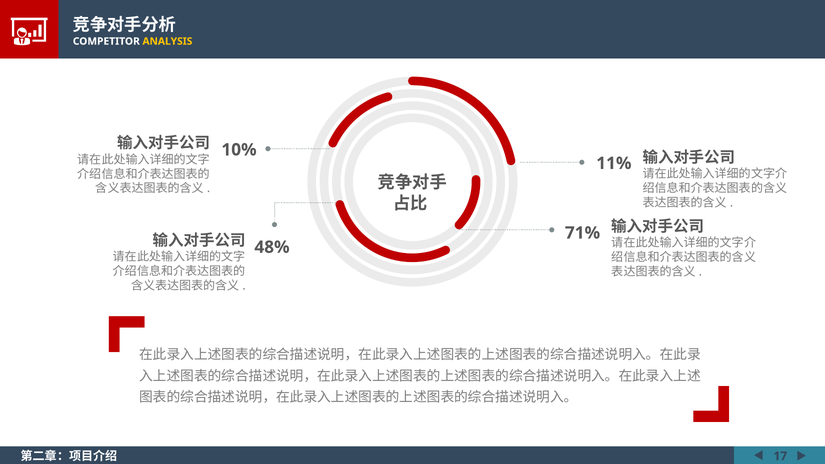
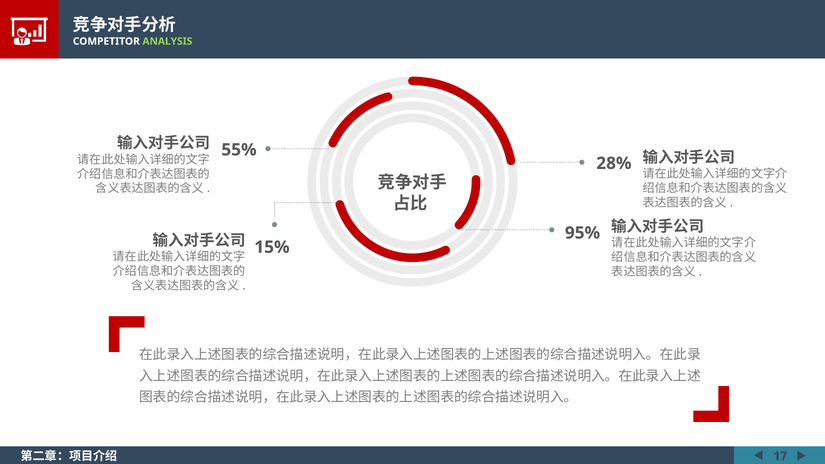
ANALYSIS colour: yellow -> light green
10%: 10% -> 55%
11%: 11% -> 28%
71%: 71% -> 95%
48%: 48% -> 15%
